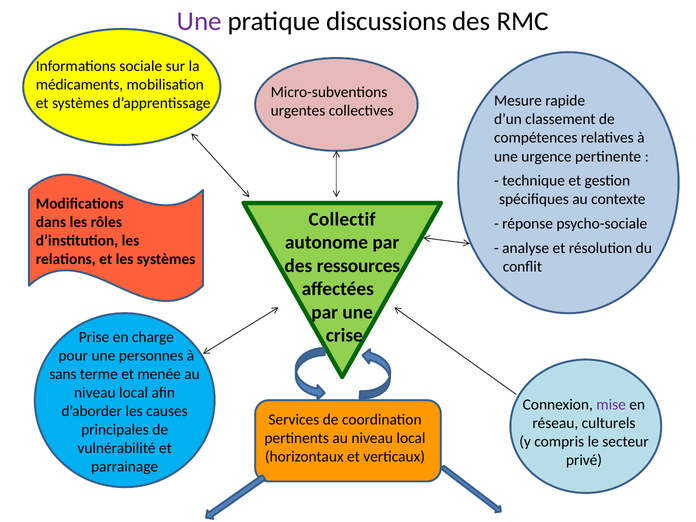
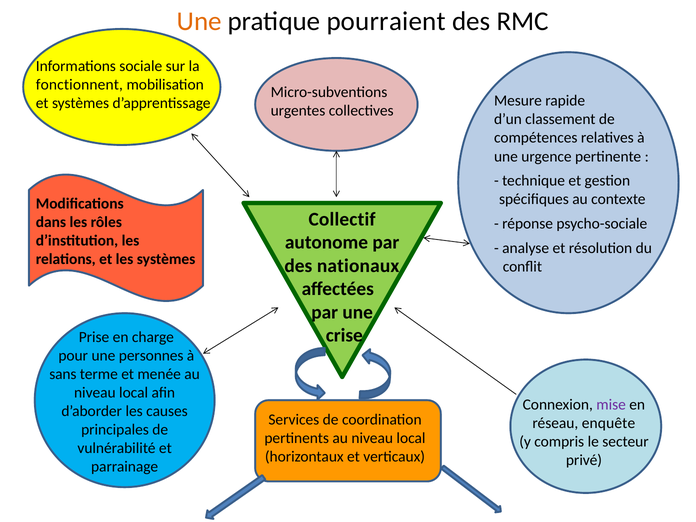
Une at (199, 22) colour: purple -> orange
discussions: discussions -> pourraient
médicaments: médicaments -> fonctionnent
ressources: ressources -> nationaux
culturels: culturels -> enquête
